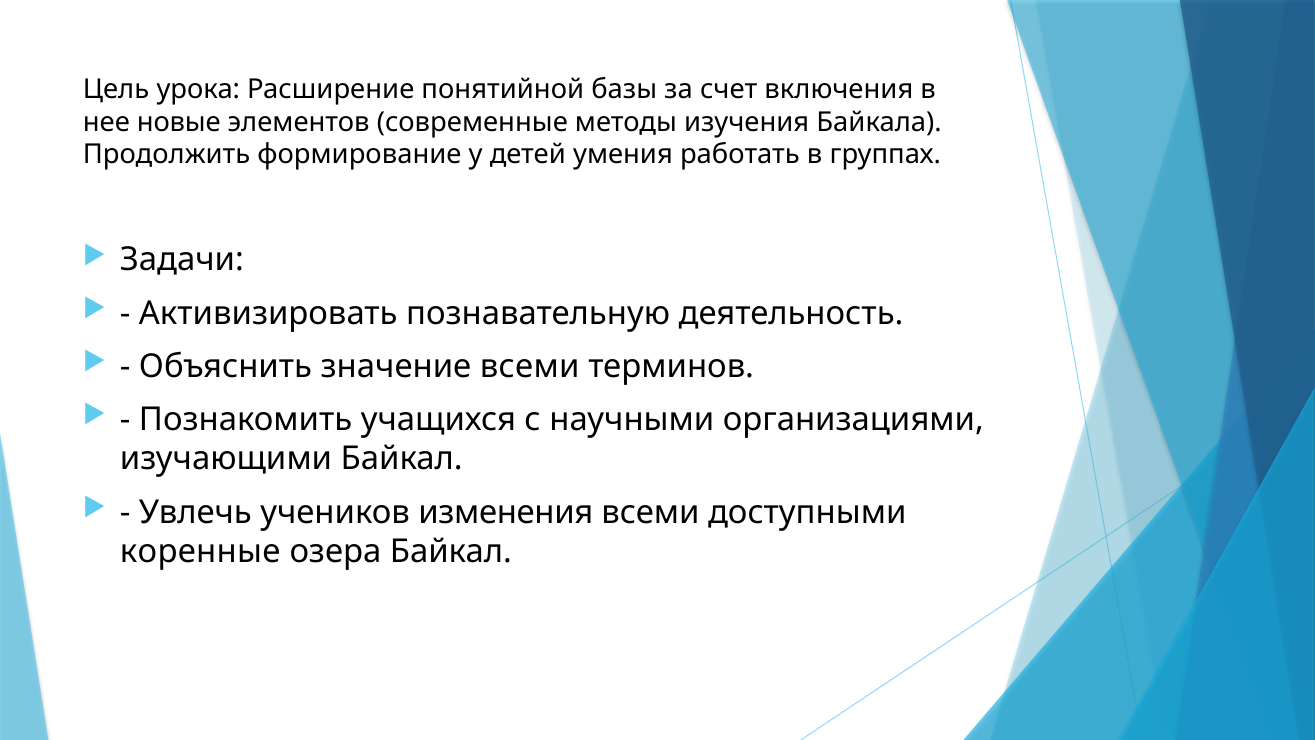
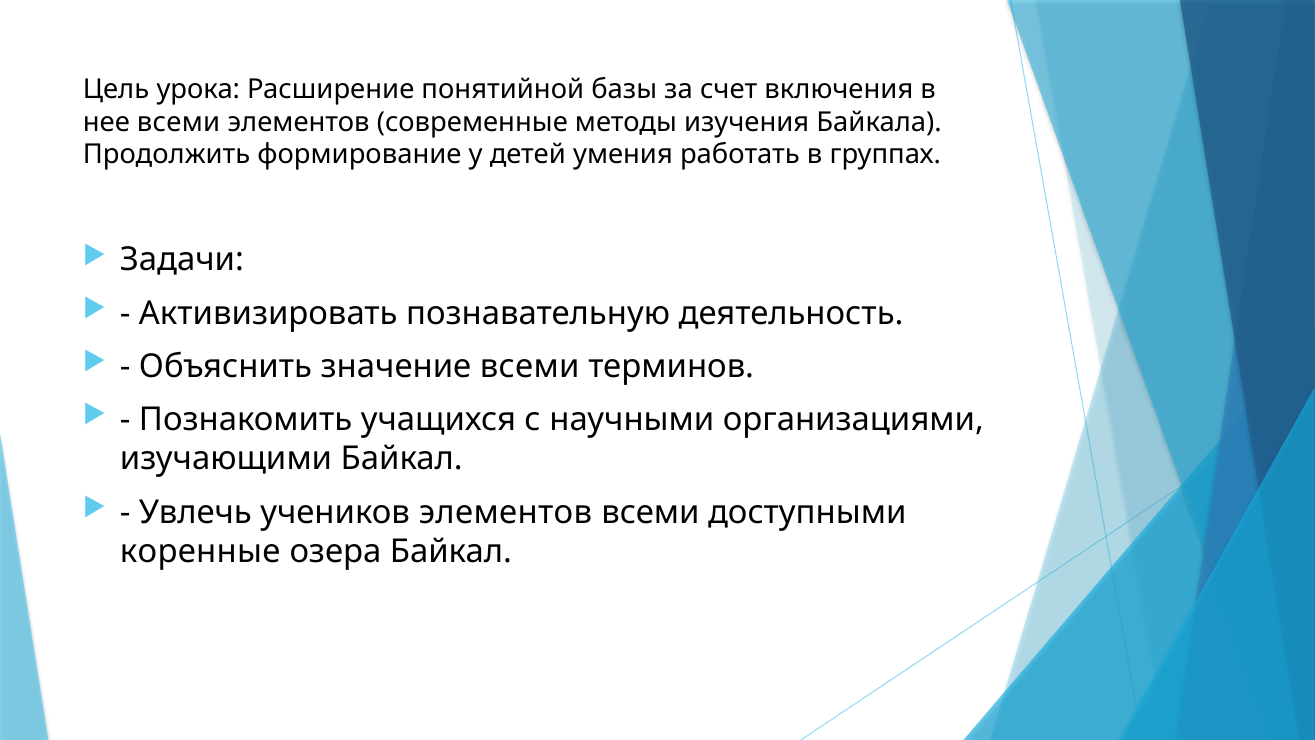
нее новые: новые -> всеми
учеников изменения: изменения -> элементов
